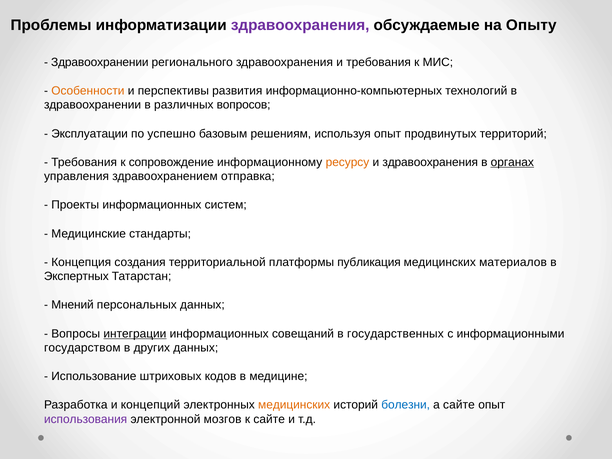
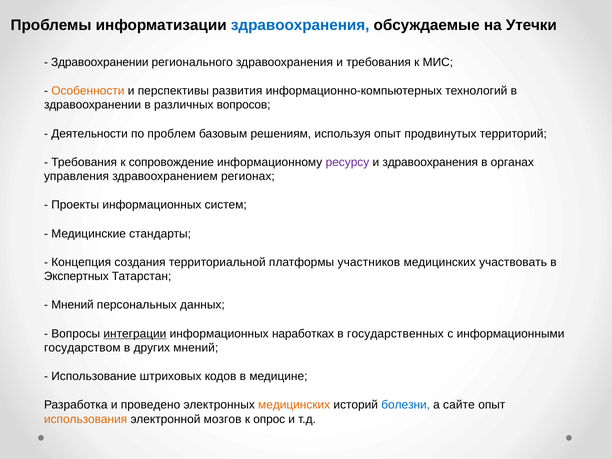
здравоохранения at (300, 25) colour: purple -> blue
Опыту: Опыту -> Утечки
Эксплуатации: Эксплуатации -> Деятельности
успешно: успешно -> проблем
ресурсу colour: orange -> purple
органах underline: present -> none
отправка: отправка -> регионах
публикация: публикация -> участников
материалов: материалов -> участвовать
совещаний: совещаний -> наработках
других данных: данных -> мнений
концепций: концепций -> проведено
использования colour: purple -> orange
к сайте: сайте -> опрос
